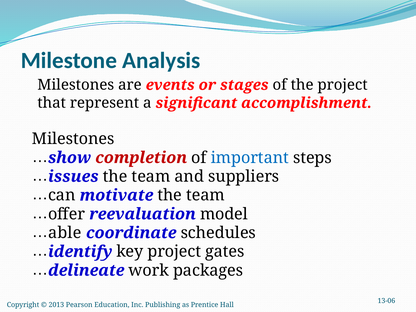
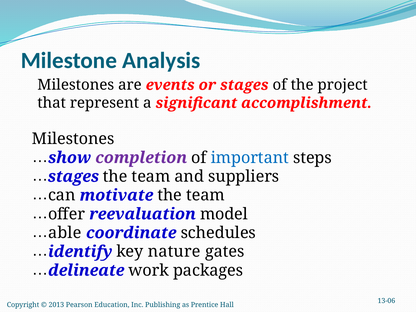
completion colour: red -> purple
issues at (73, 176): issues -> stages
key project: project -> nature
